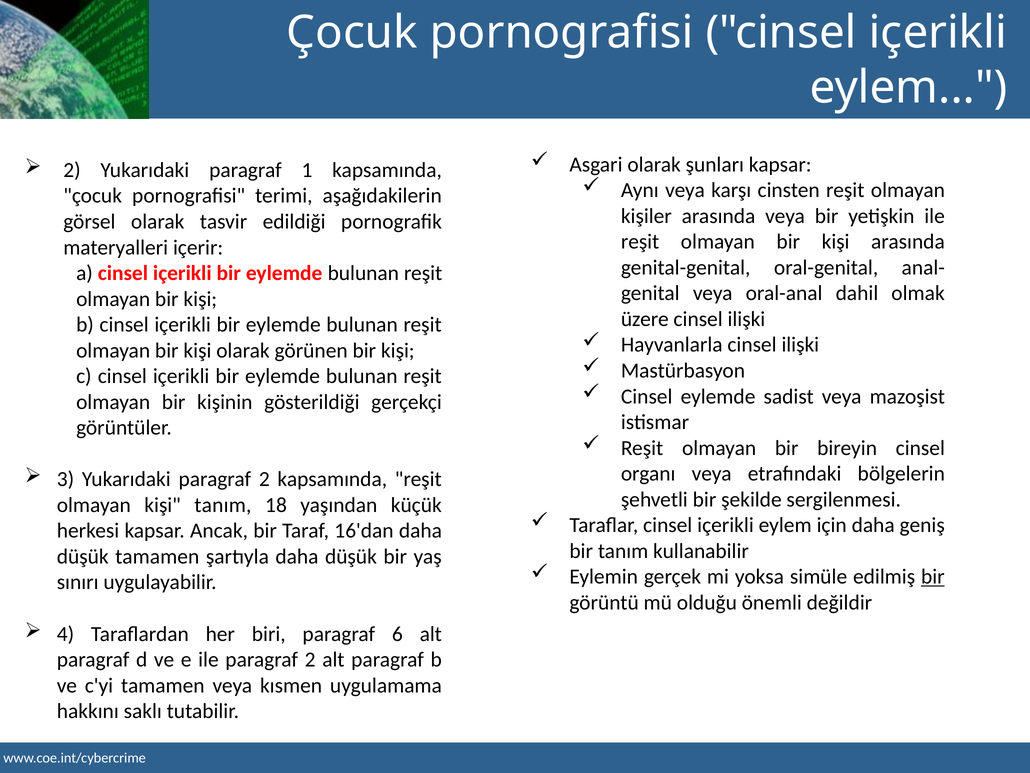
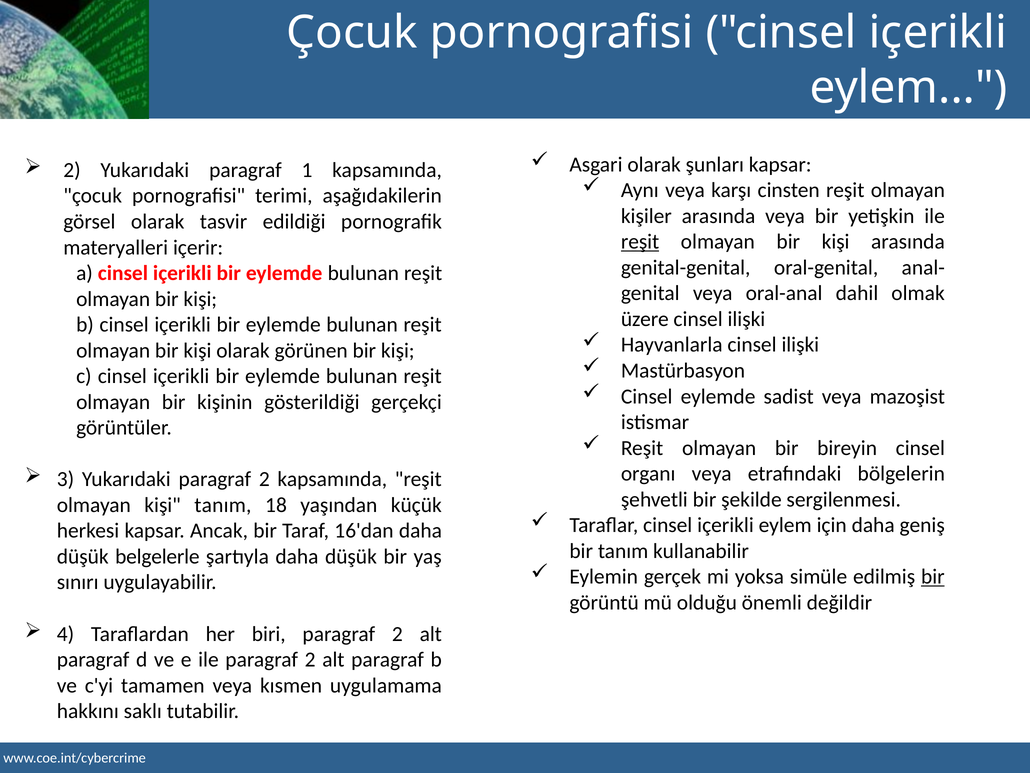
reşit at (640, 242) underline: none -> present
düşük tamamen: tamamen -> belgelerle
biri paragraf 6: 6 -> 2
